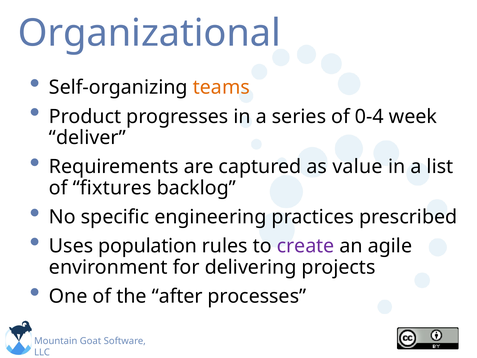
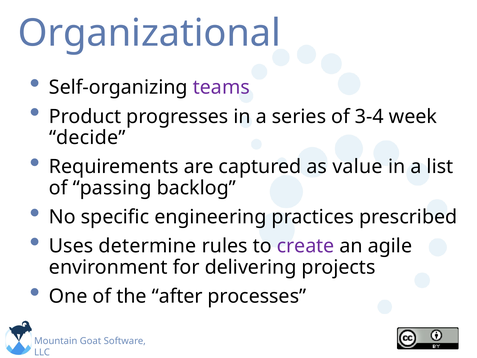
teams colour: orange -> purple
0-4: 0-4 -> 3-4
deliver: deliver -> decide
fixtures: fixtures -> passing
population: population -> determine
